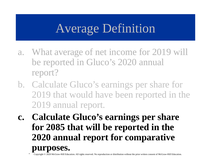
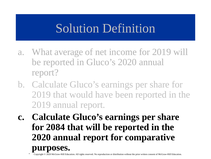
Average at (77, 28): Average -> Solution
2085: 2085 -> 2084
